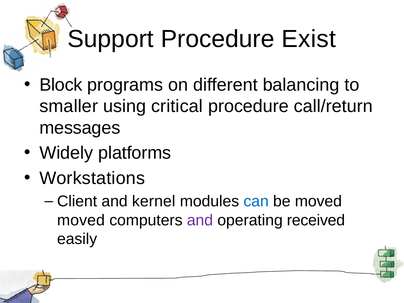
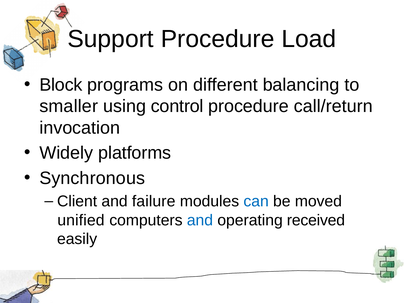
Exist: Exist -> Load
critical: critical -> control
messages: messages -> invocation
Workstations: Workstations -> Synchronous
kernel: kernel -> failure
moved at (81, 220): moved -> unified
and at (200, 220) colour: purple -> blue
